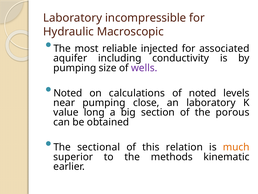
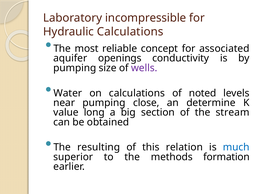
Hydraulic Macroscopic: Macroscopic -> Calculations
injected: injected -> concept
including: including -> openings
Noted at (68, 93): Noted -> Water
an laboratory: laboratory -> determine
porous: porous -> stream
sectional: sectional -> resulting
much colour: orange -> blue
kinematic: kinematic -> formation
